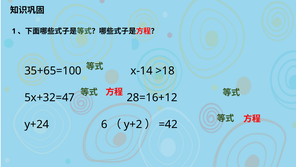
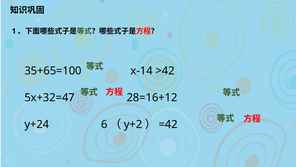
>18: >18 -> >42
